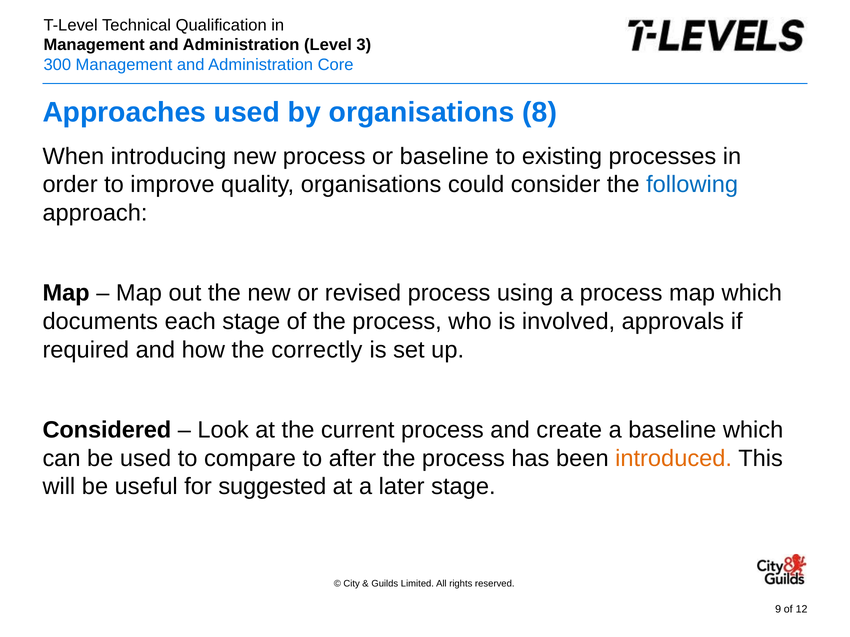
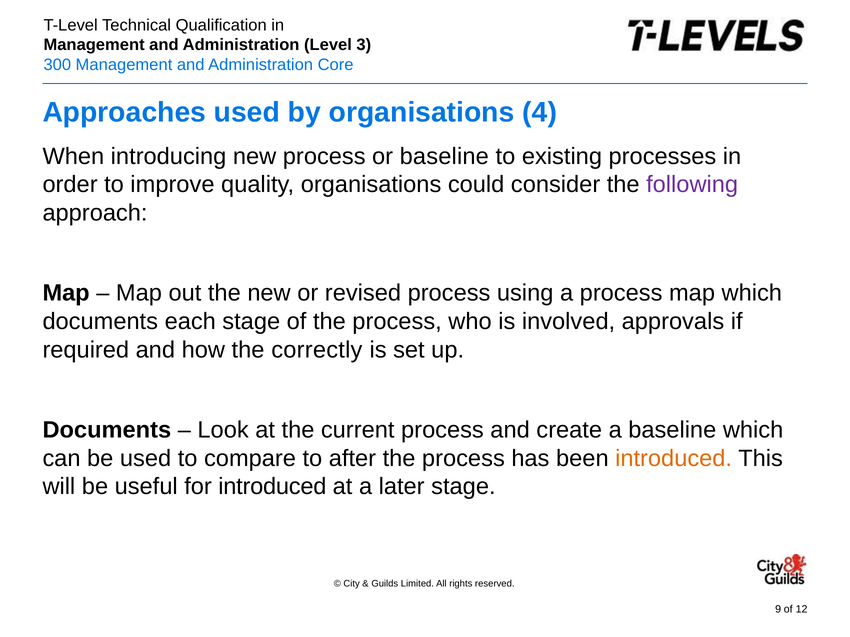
8: 8 -> 4
following colour: blue -> purple
Considered at (107, 430): Considered -> Documents
for suggested: suggested -> introduced
